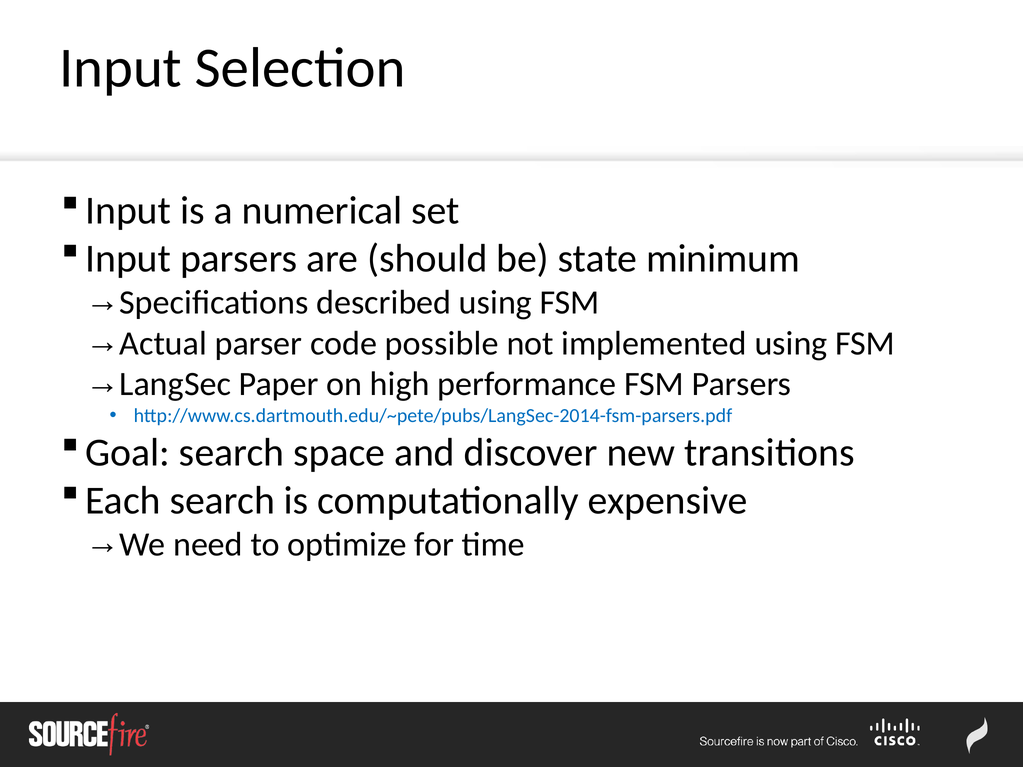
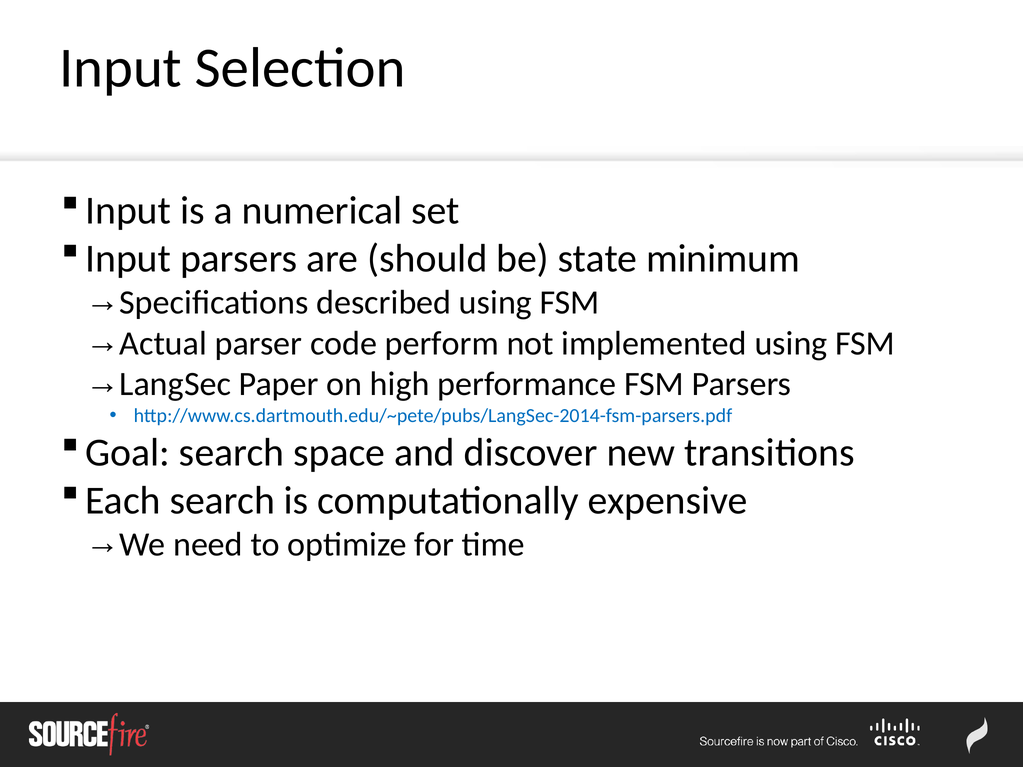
possible: possible -> perform
